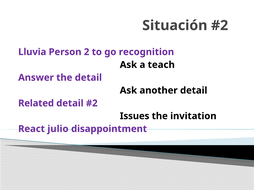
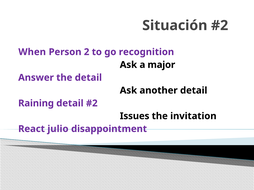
Lluvia: Lluvia -> When
teach: teach -> major
Related: Related -> Raining
